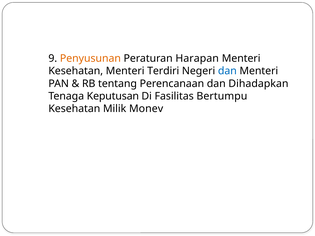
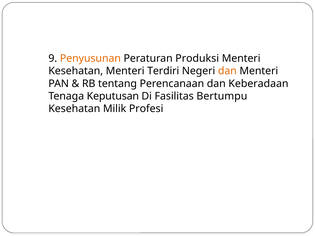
Harapan: Harapan -> Produksi
dan at (227, 71) colour: blue -> orange
Dihadapkan: Dihadapkan -> Keberadaan
Monev: Monev -> Profesi
